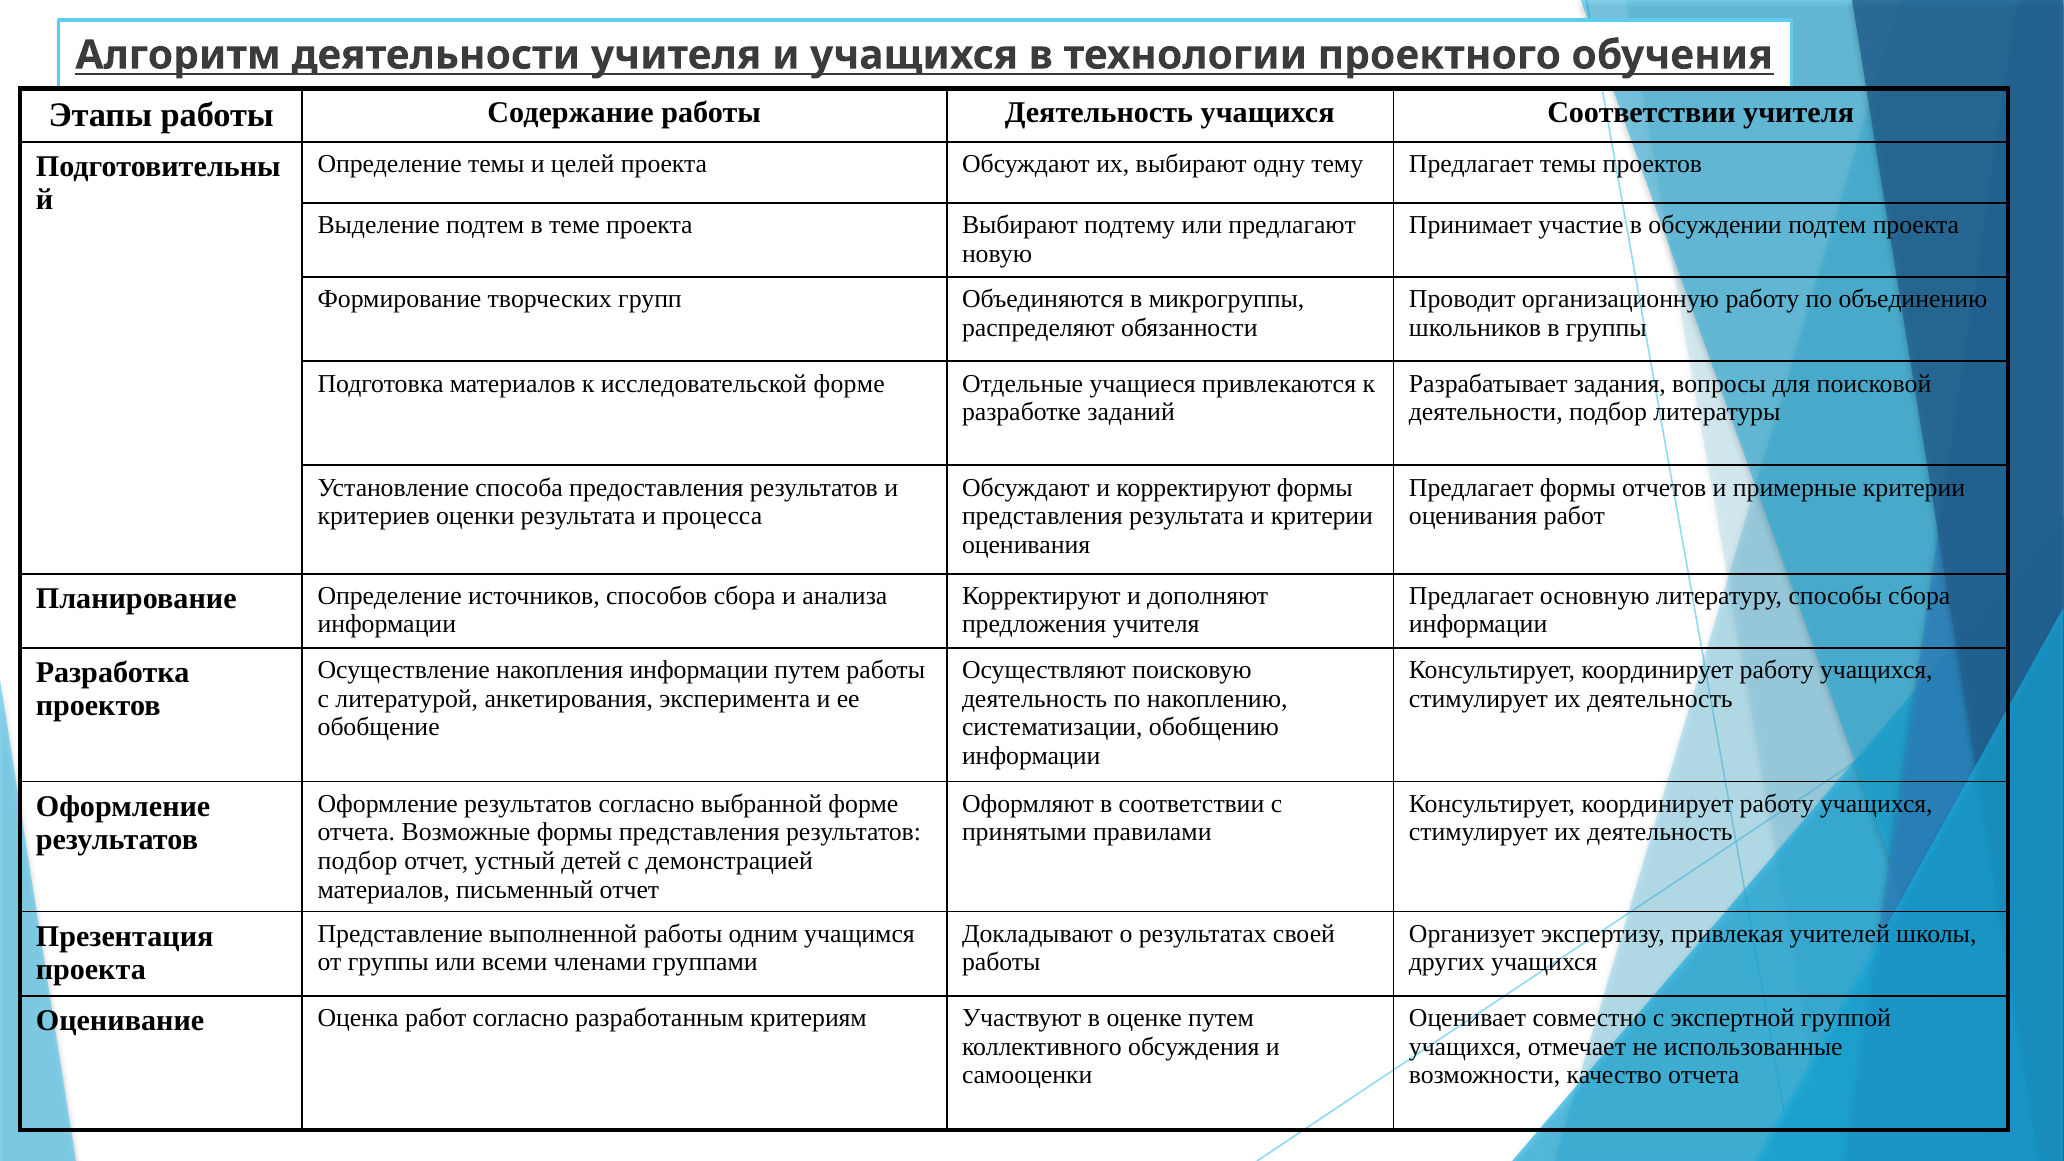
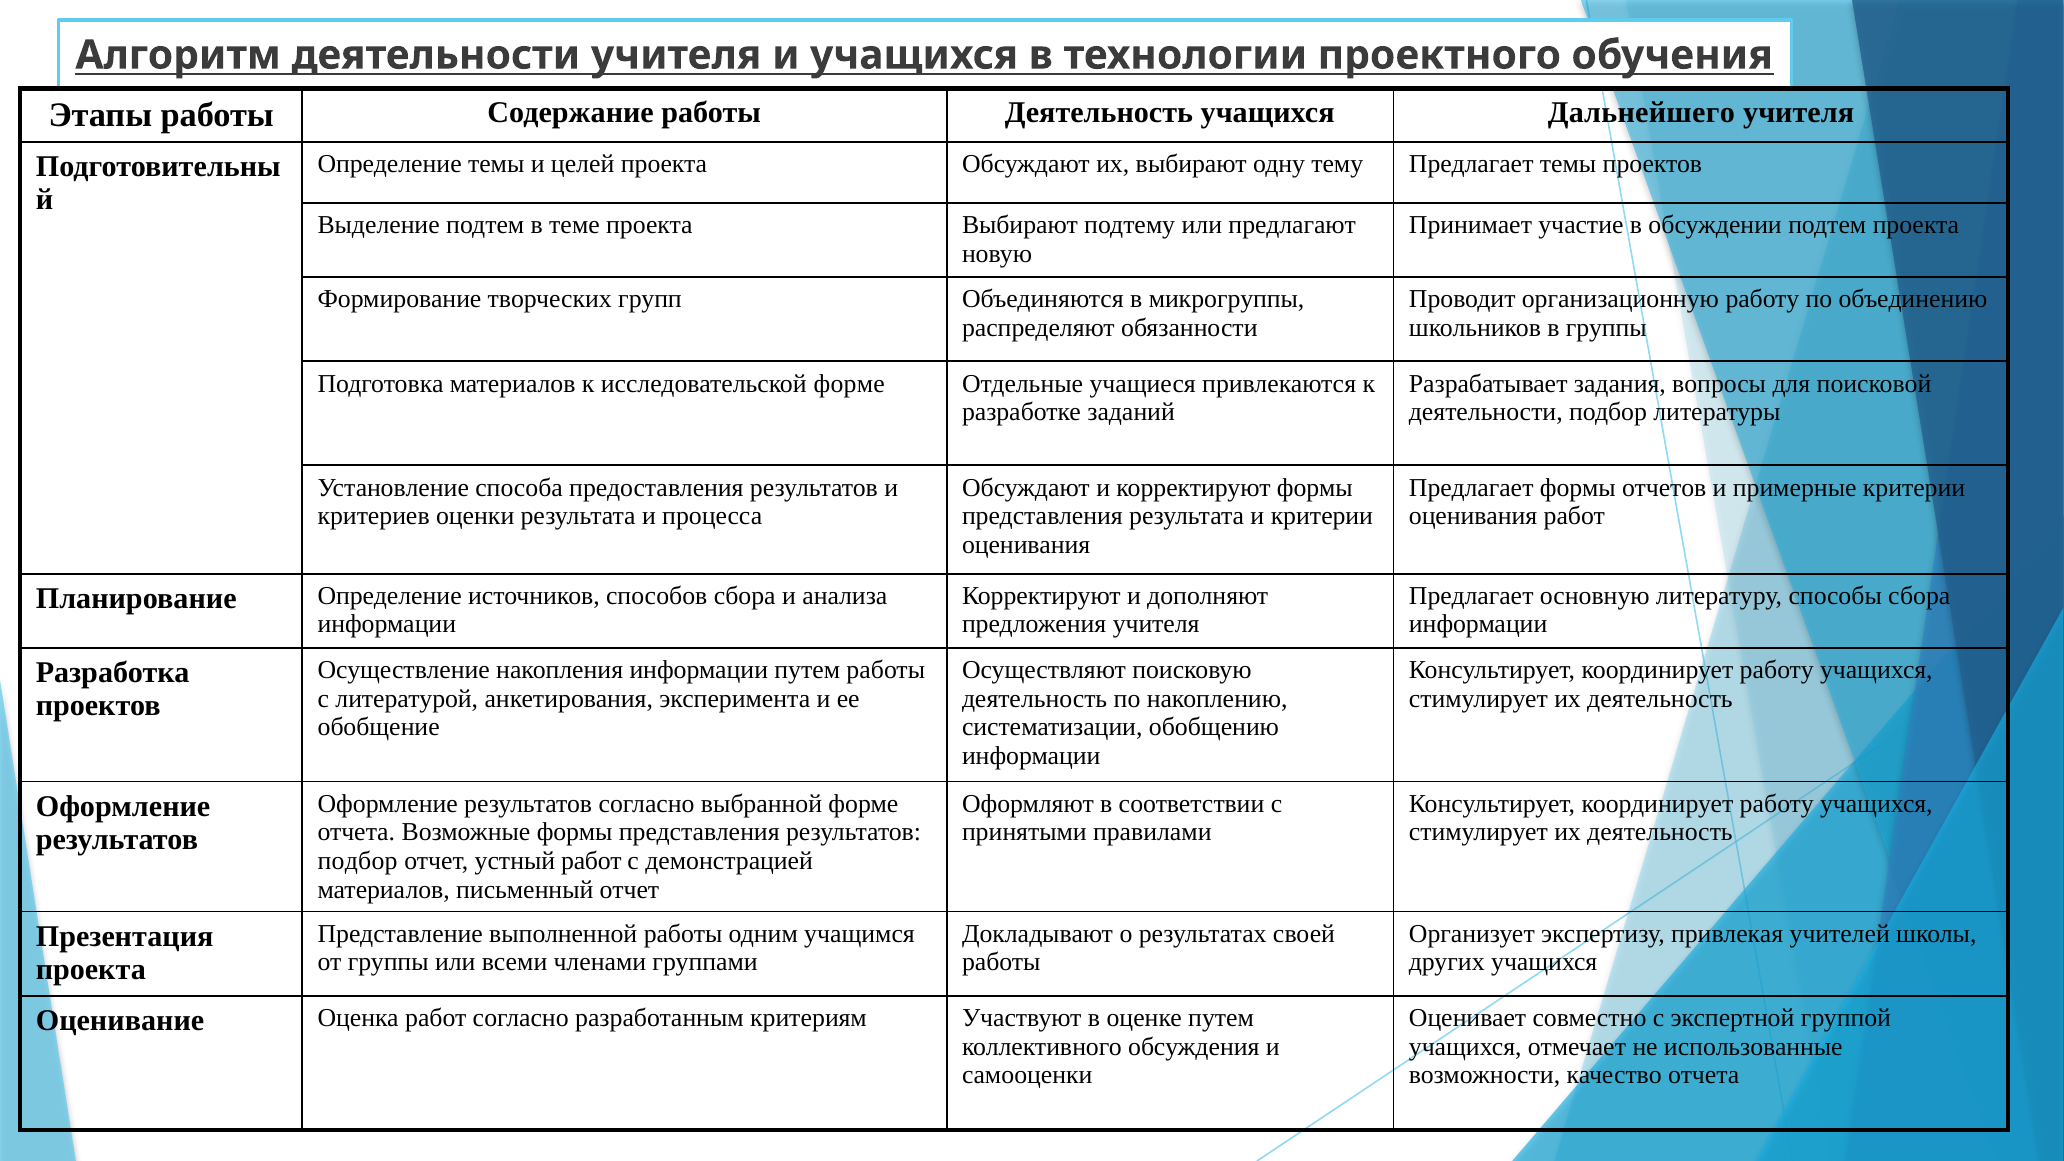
учащихся Соответствии: Соответствии -> Дальнейшего
устный детей: детей -> работ
